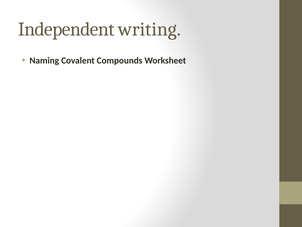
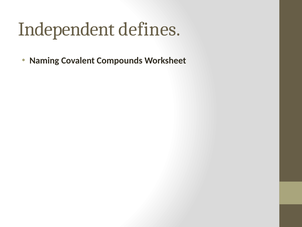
writing: writing -> defines
